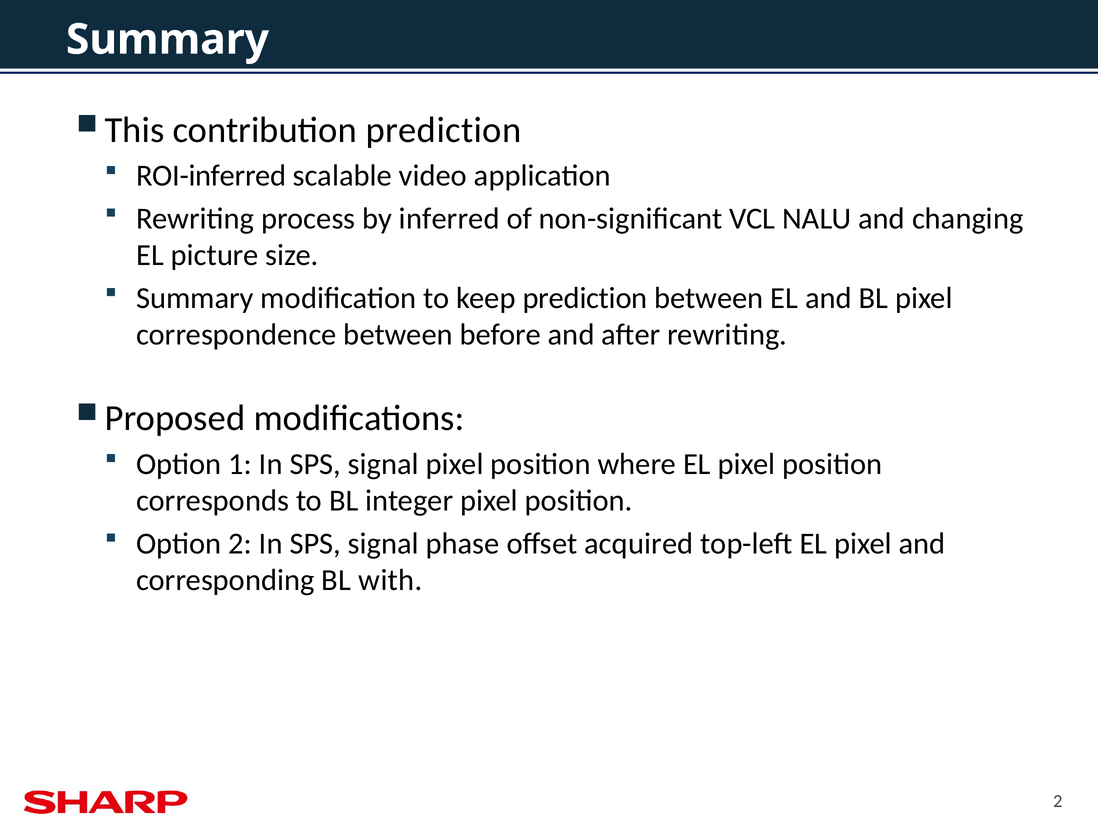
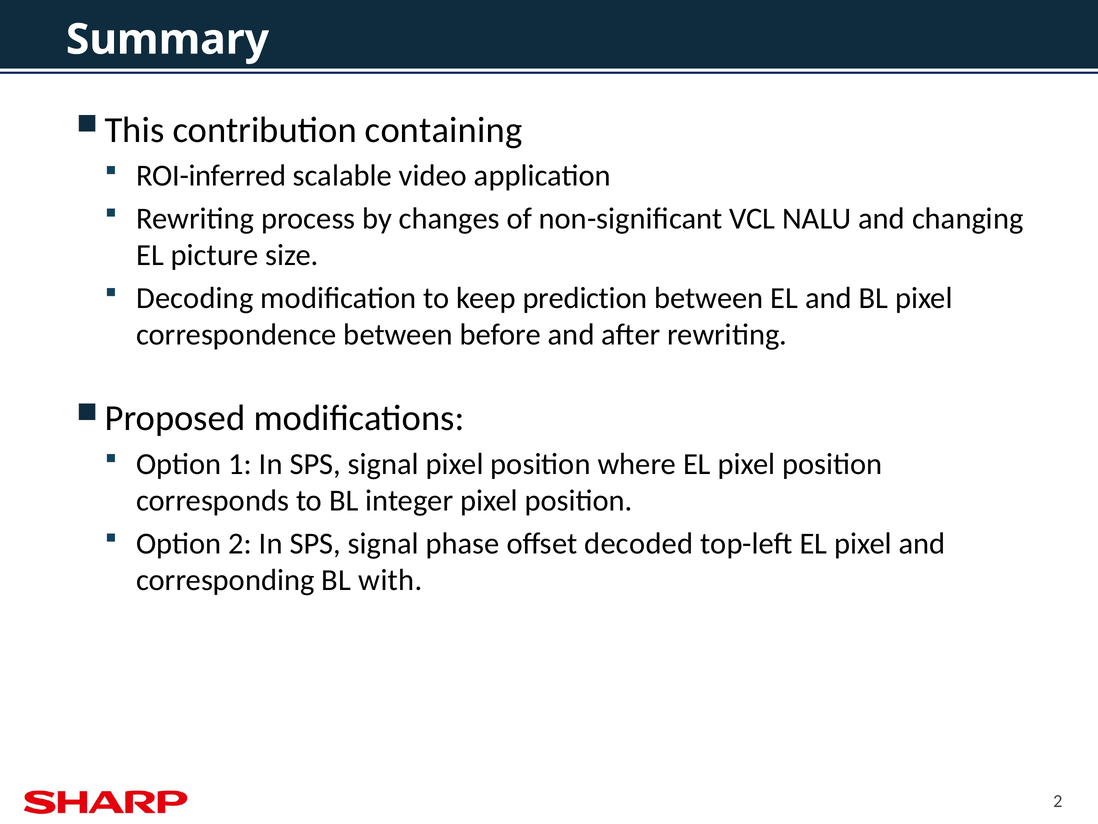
contribution prediction: prediction -> containing
inferred: inferred -> changes
Summary at (195, 298): Summary -> Decoding
acquired: acquired -> decoded
